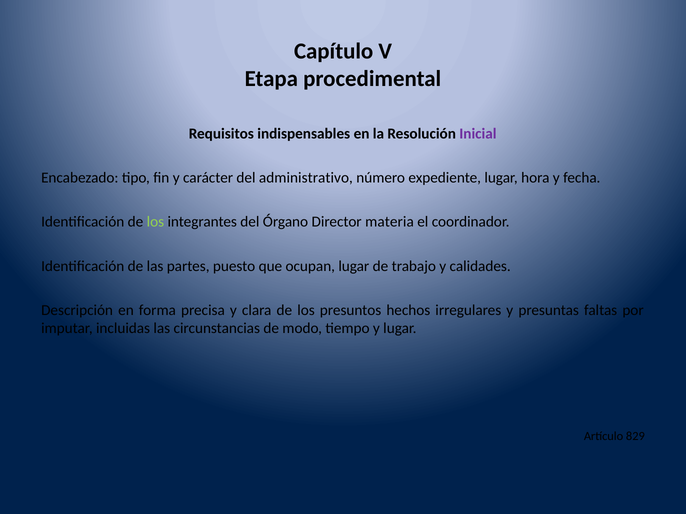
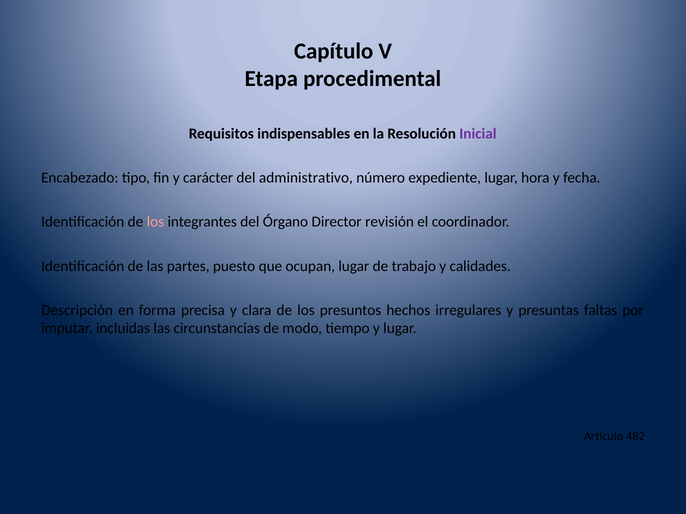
los at (155, 222) colour: light green -> pink
materia: materia -> revisión
829: 829 -> 482
